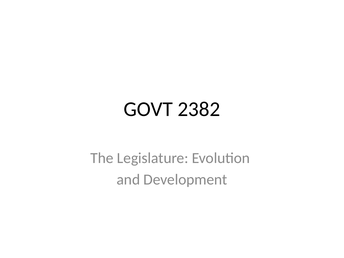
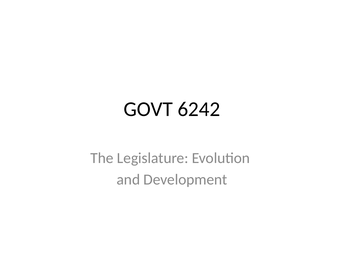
2382: 2382 -> 6242
